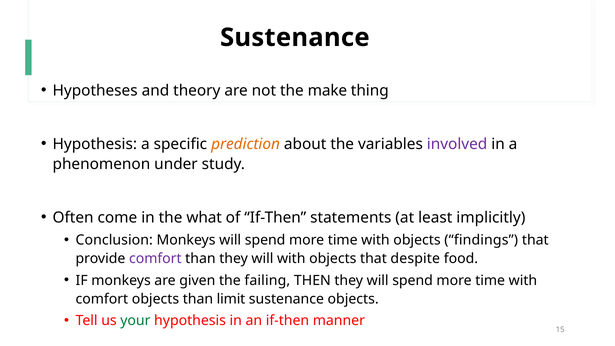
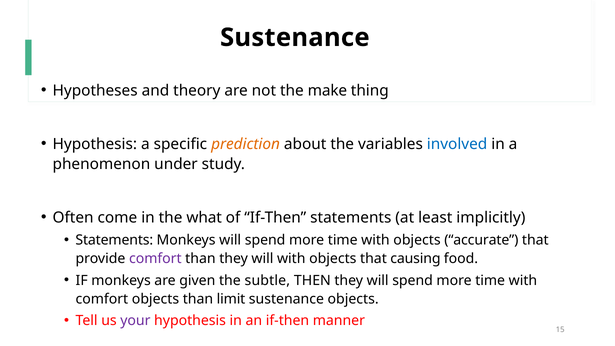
involved colour: purple -> blue
Conclusion at (114, 240): Conclusion -> Statements
findings: findings -> accurate
despite: despite -> causing
failing: failing -> subtle
your colour: green -> purple
